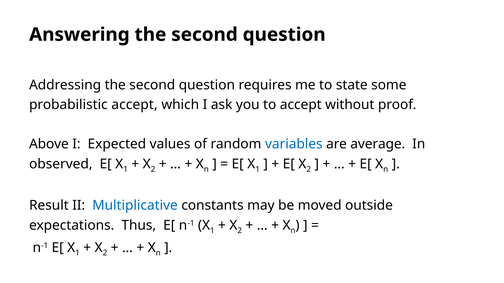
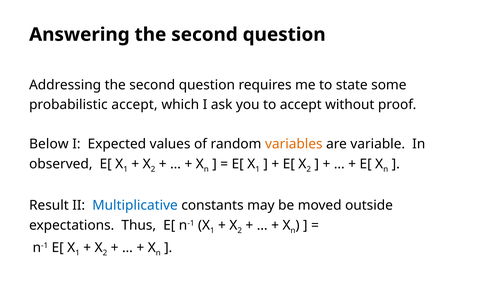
Above: Above -> Below
variables colour: blue -> orange
average: average -> variable
